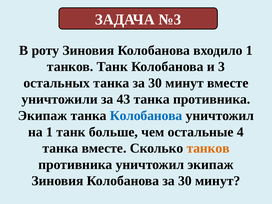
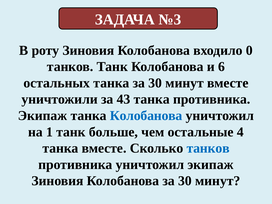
входило 1: 1 -> 0
3: 3 -> 6
танков at (208, 148) colour: orange -> blue
